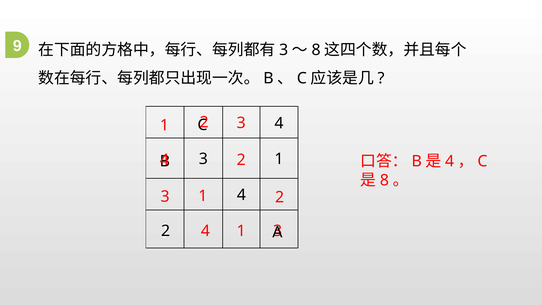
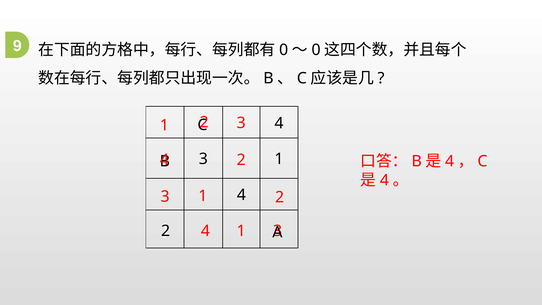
3 at (284, 50): 3 -> 0
8 at (316, 50): 8 -> 0
8 at (384, 180): 8 -> 4
